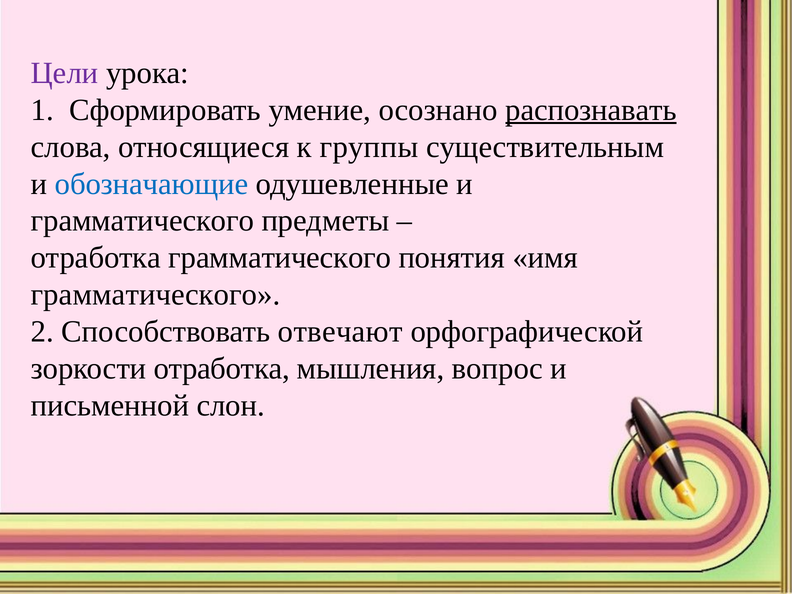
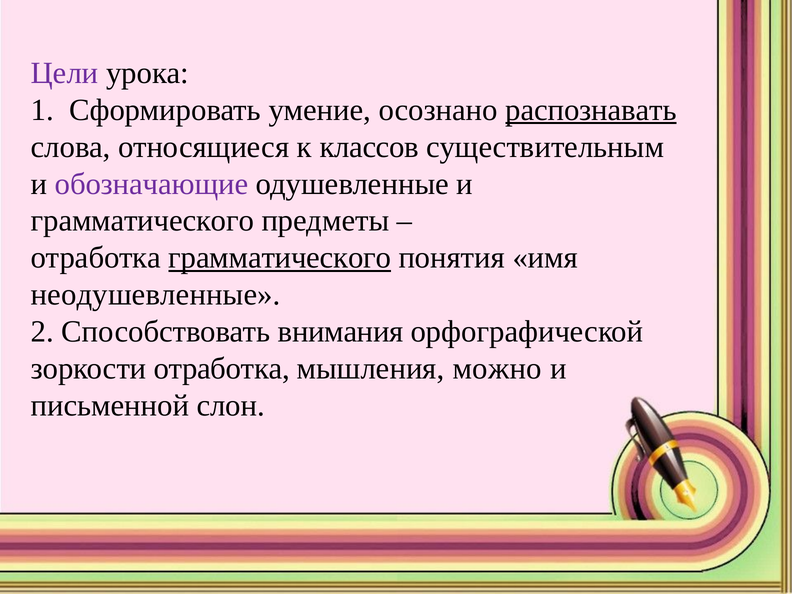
группы: группы -> классов
обозначающие colour: blue -> purple
грамматического at (280, 258) underline: none -> present
грамматического at (156, 295): грамматического -> неодушевленные
отвечают: отвечают -> внимания
вопрос: вопрос -> можно
